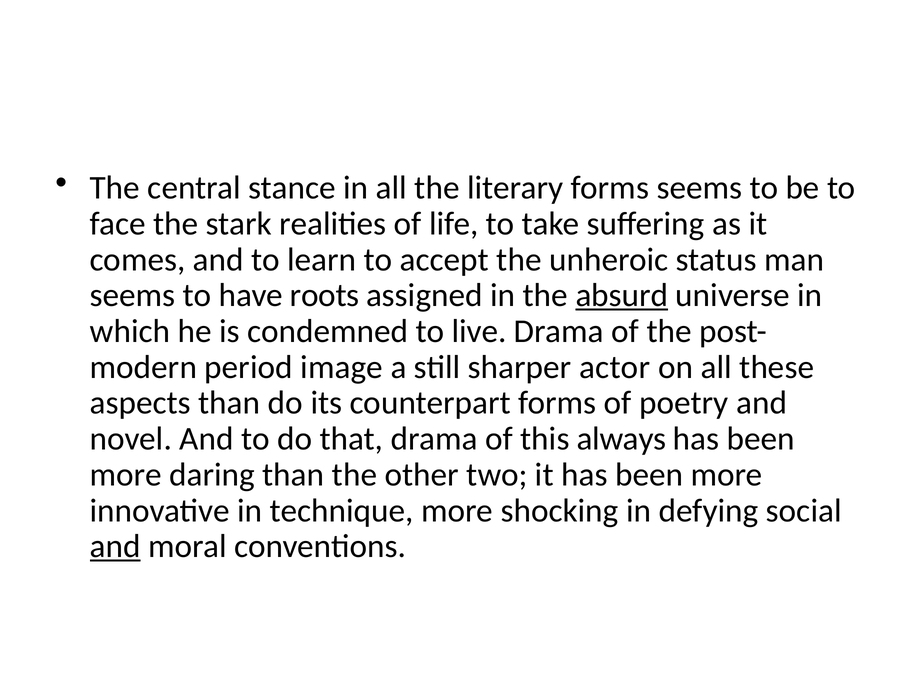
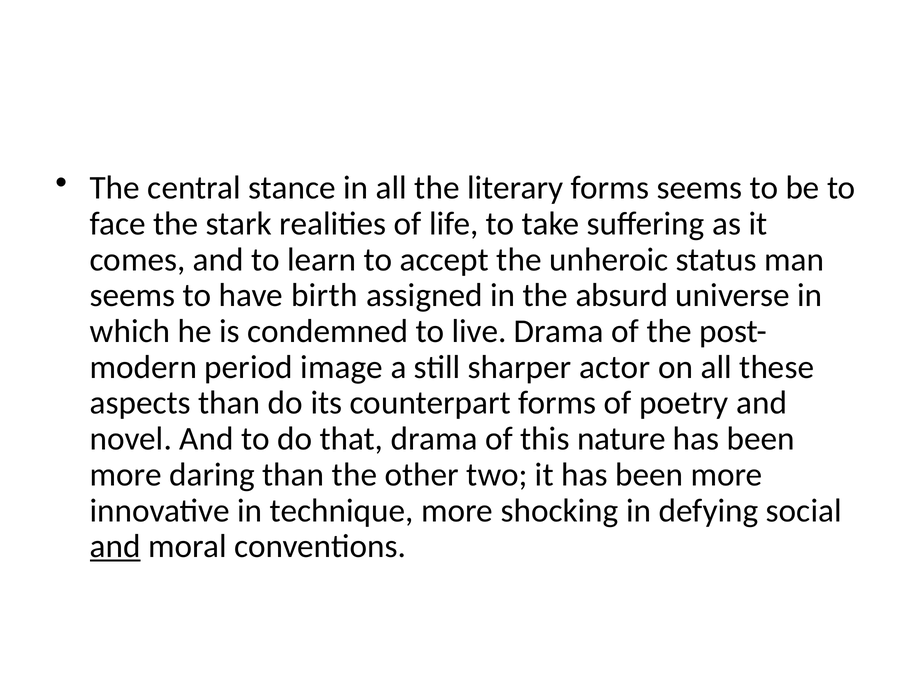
roots: roots -> birth
absurd underline: present -> none
always: always -> nature
